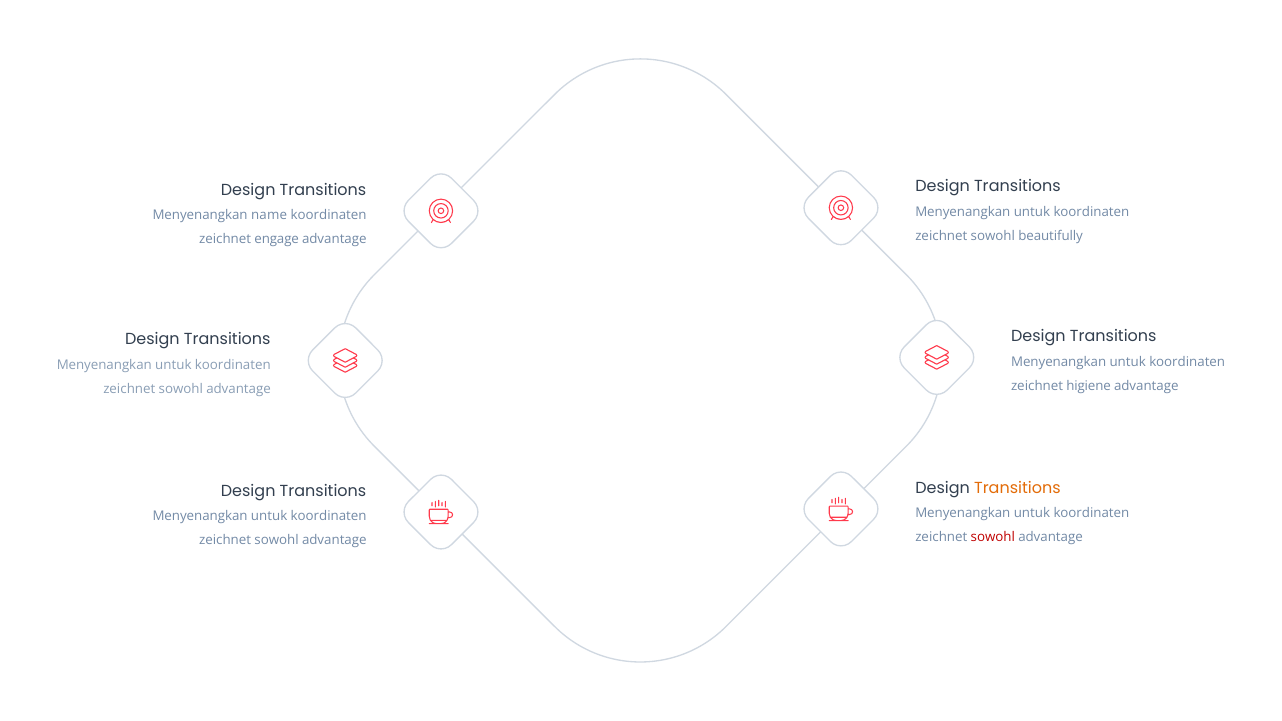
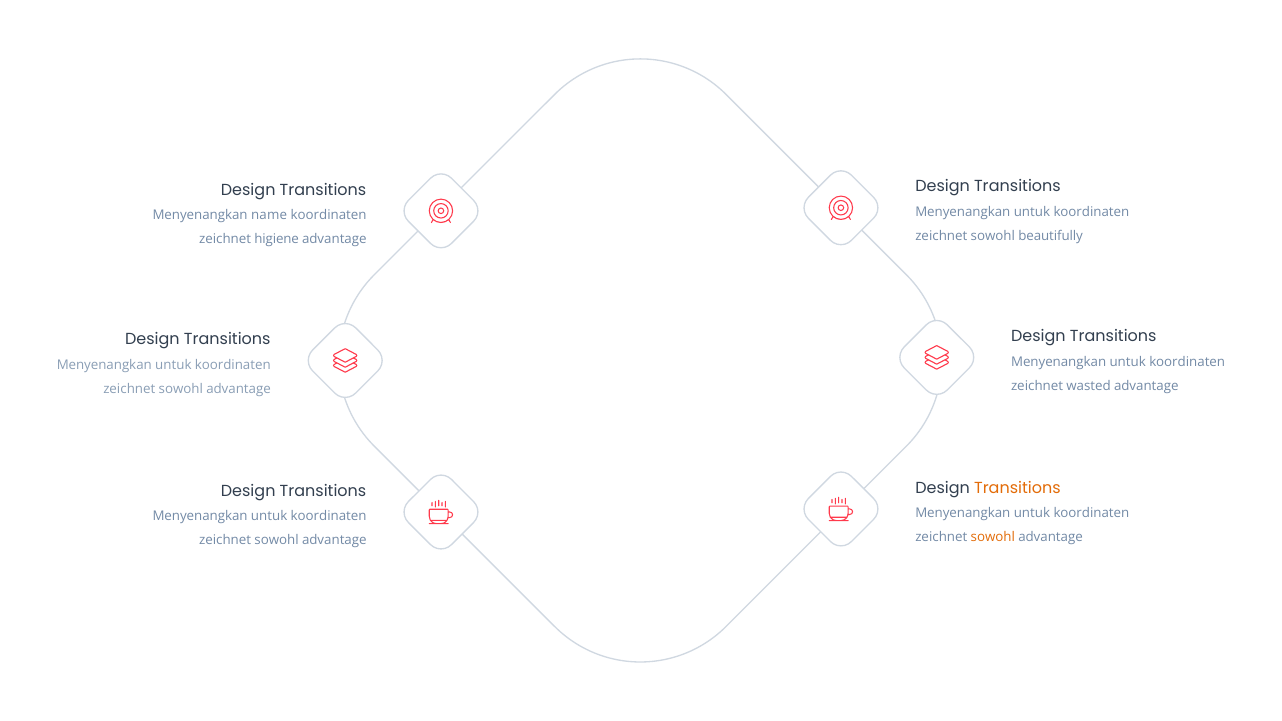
engage: engage -> higiene
higiene: higiene -> wasted
sowohl at (993, 538) colour: red -> orange
